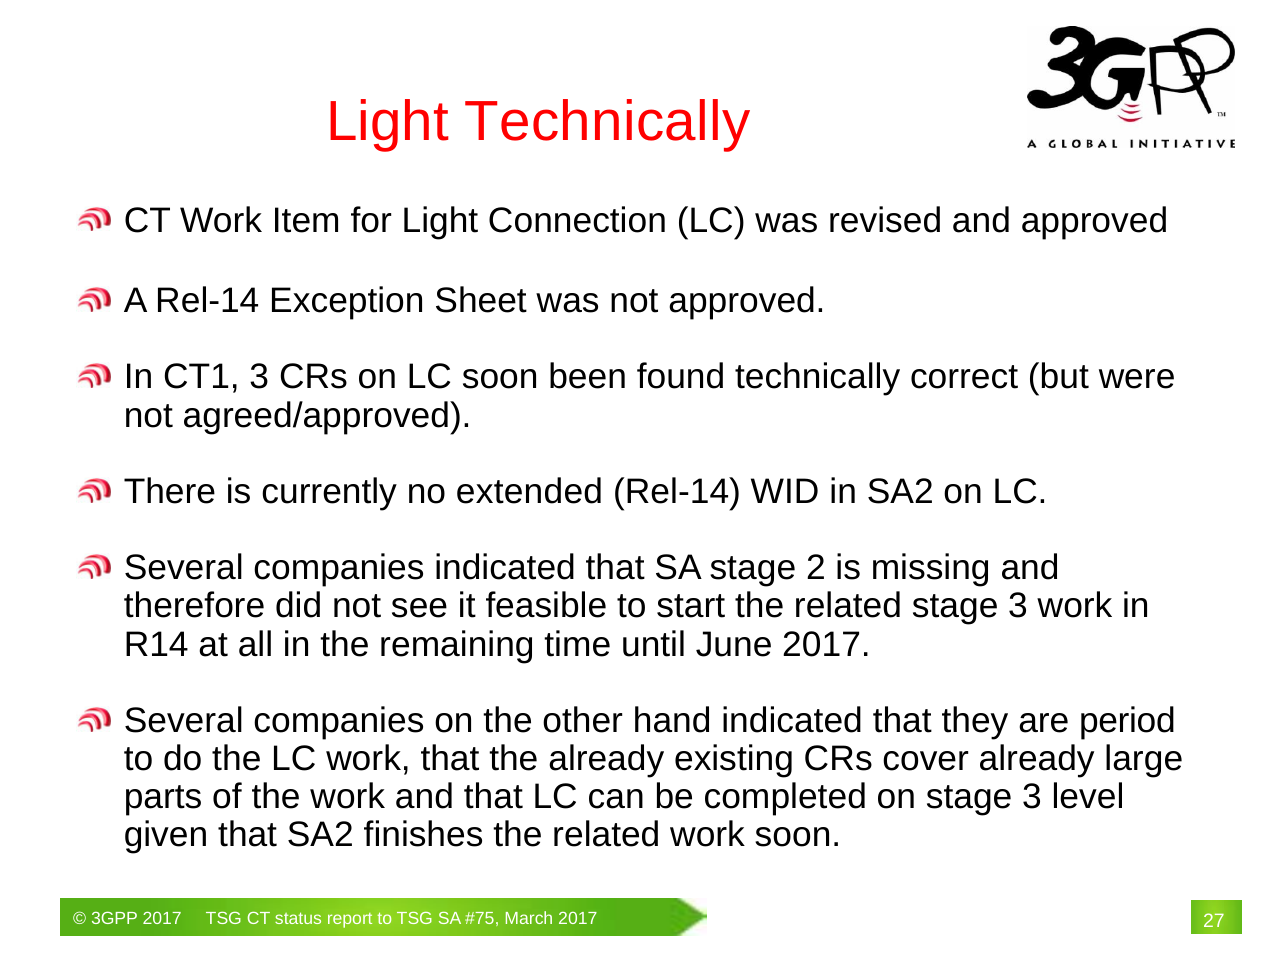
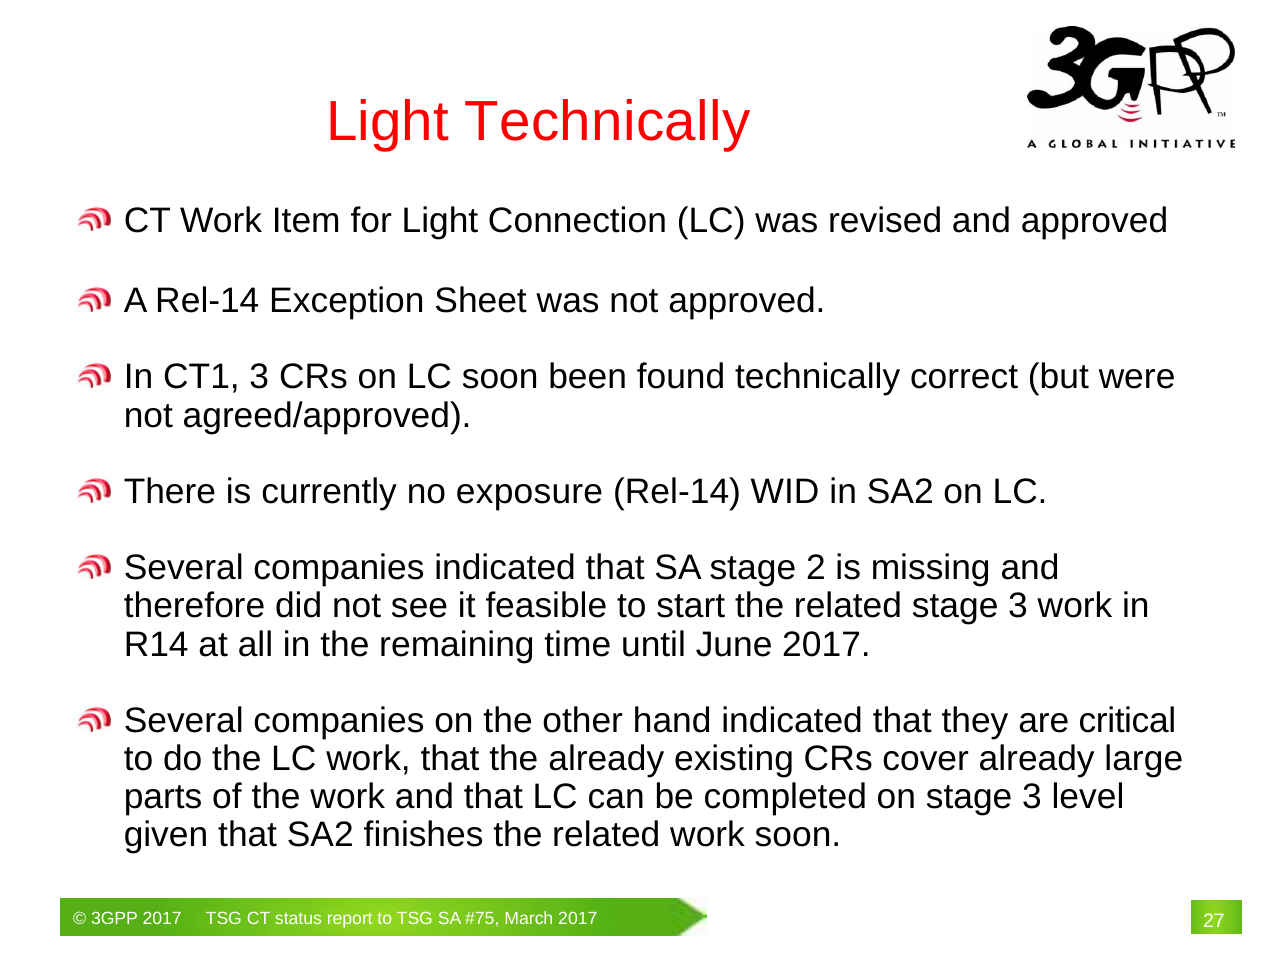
extended: extended -> exposure
period: period -> critical
